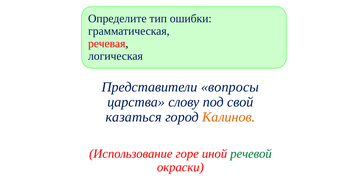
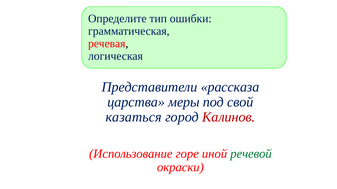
вопросы: вопросы -> рассказа
слову: слову -> меры
Калинов colour: orange -> red
